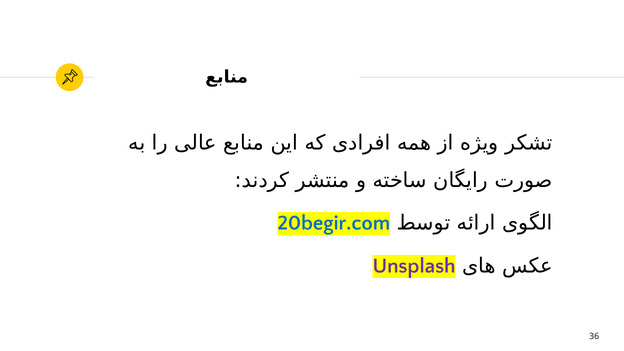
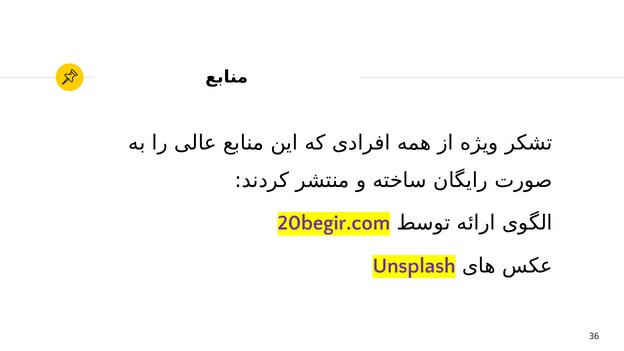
20begir.com colour: blue -> purple
